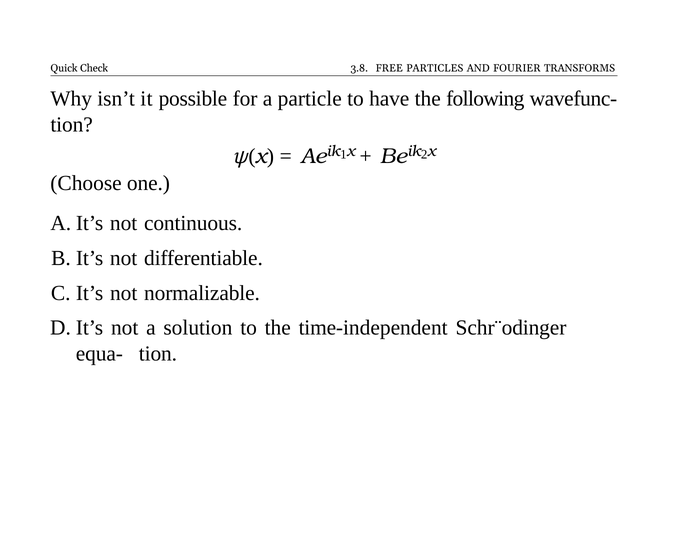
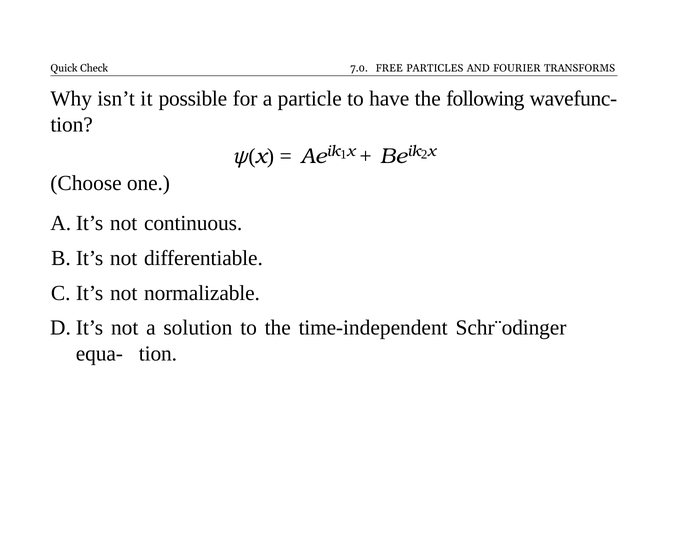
3.8: 3.8 -> 7.0
